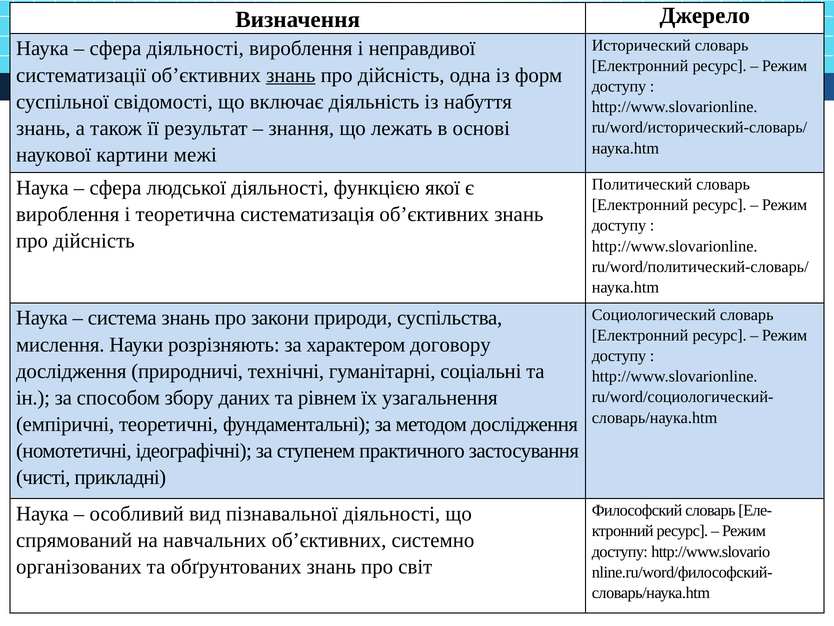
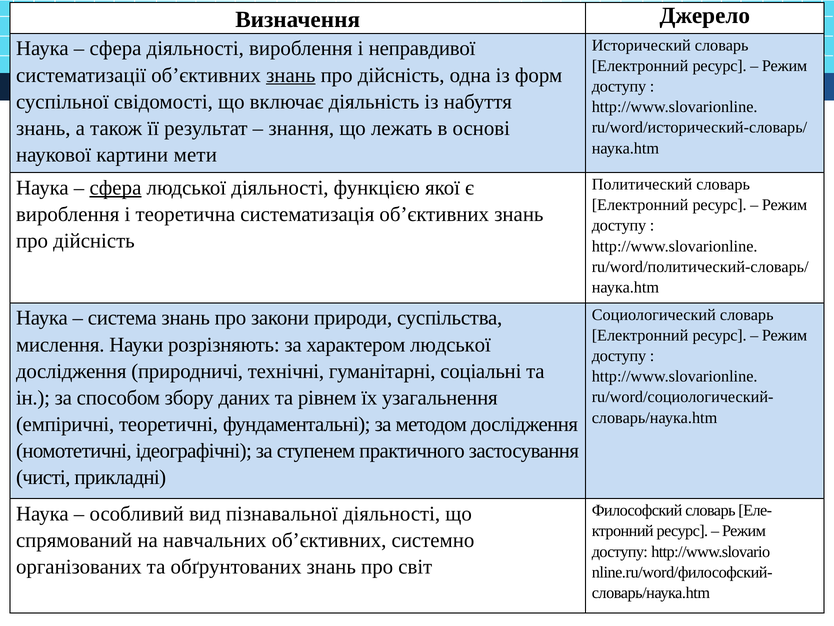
межі: межі -> мети
сфера at (115, 188) underline: none -> present
характером договору: договору -> людської
